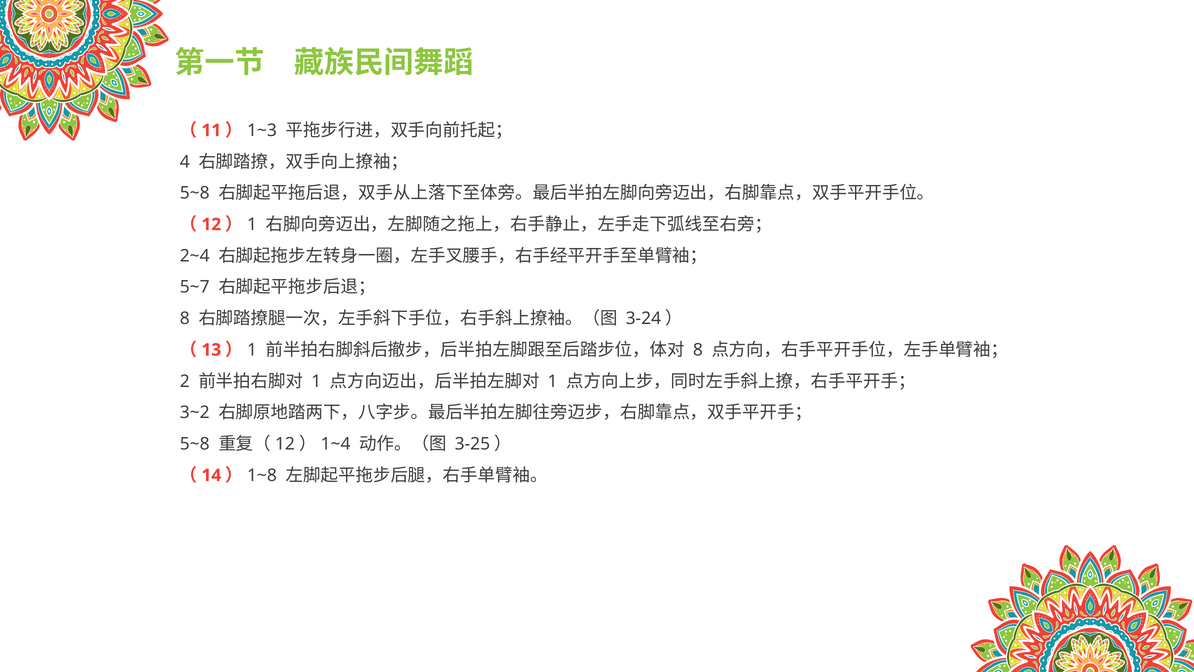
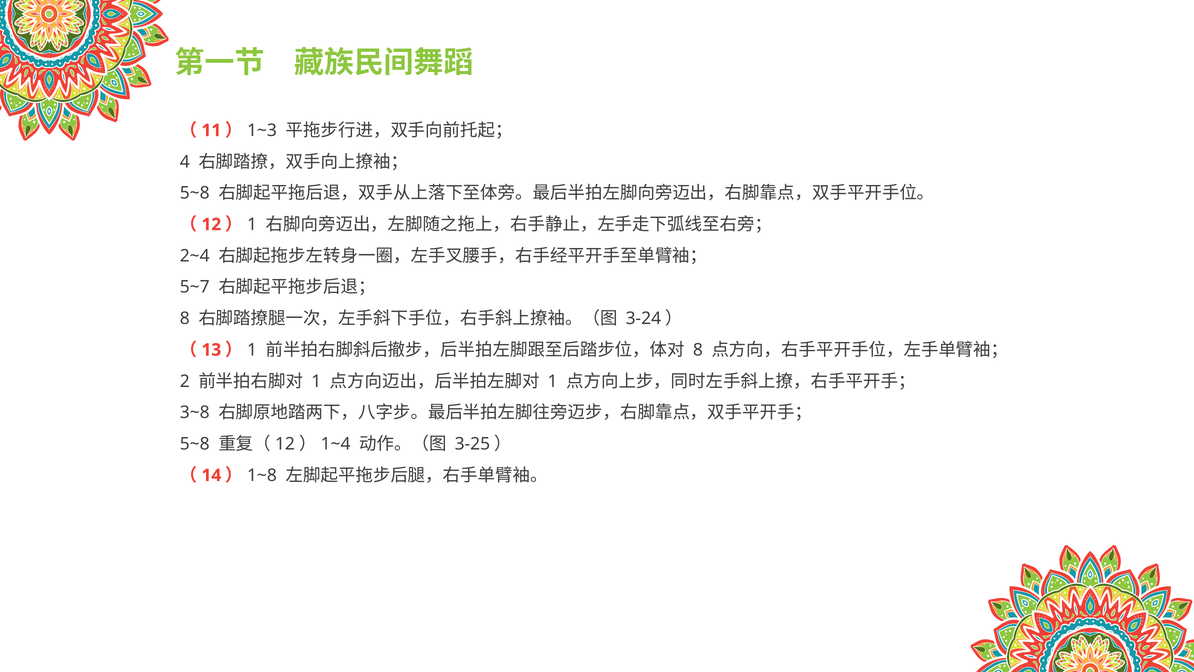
3~2: 3~2 -> 3~8
